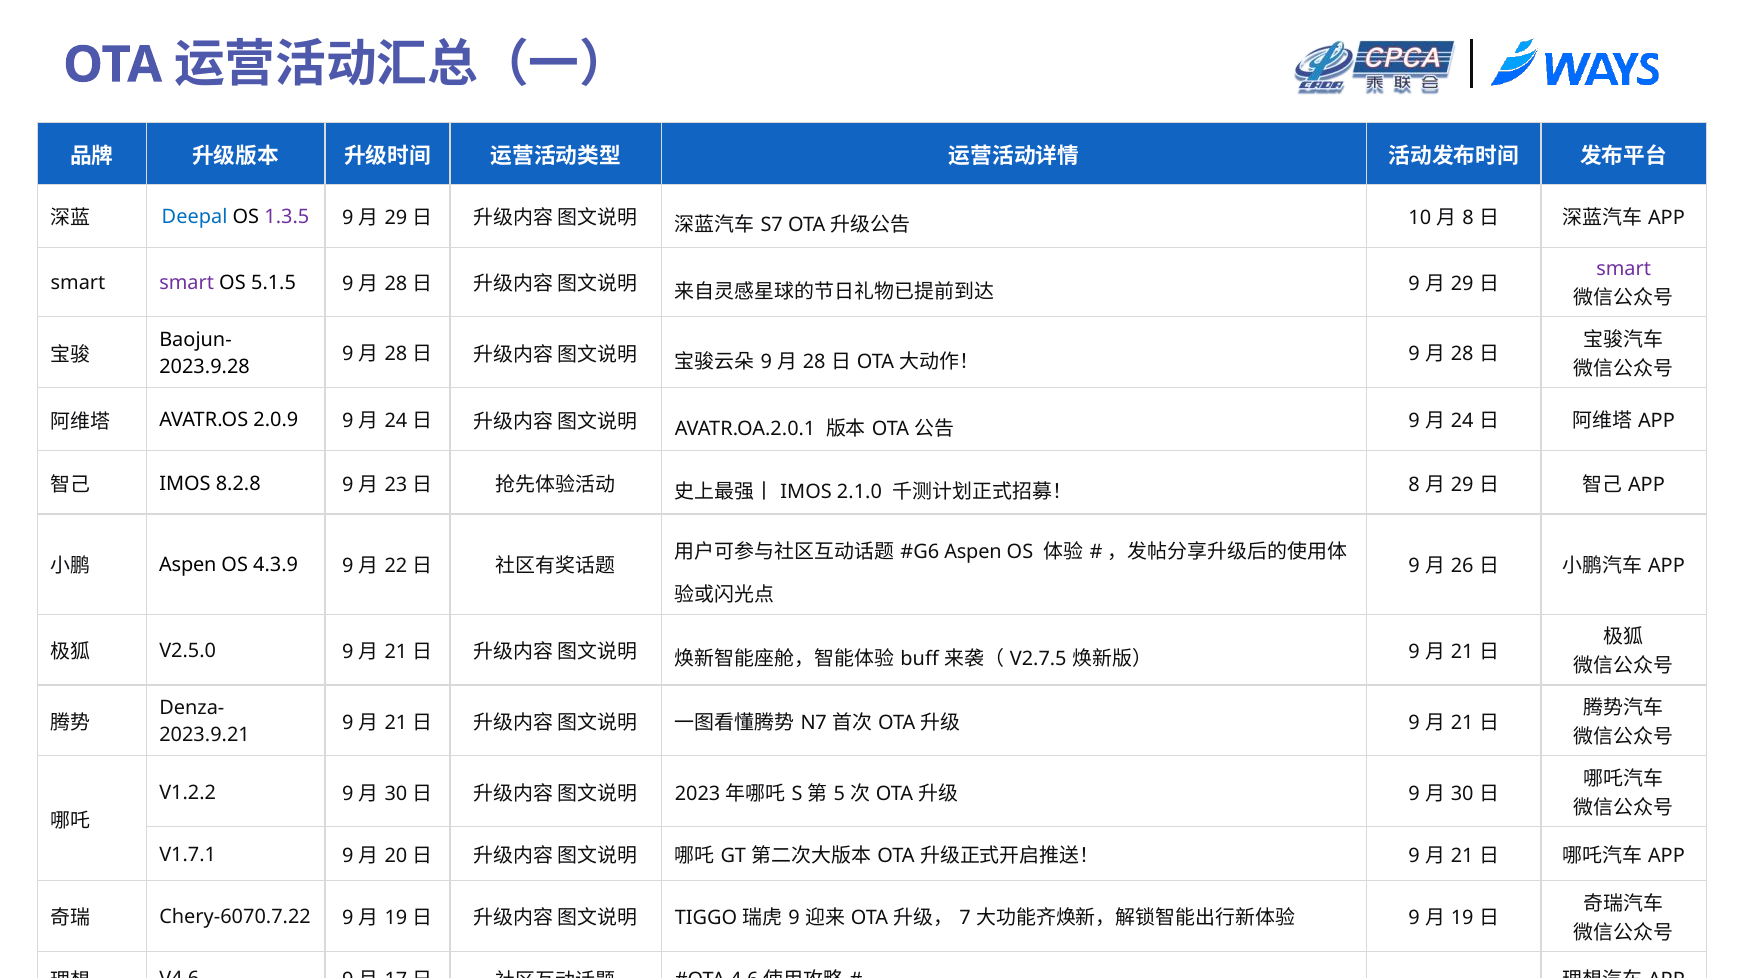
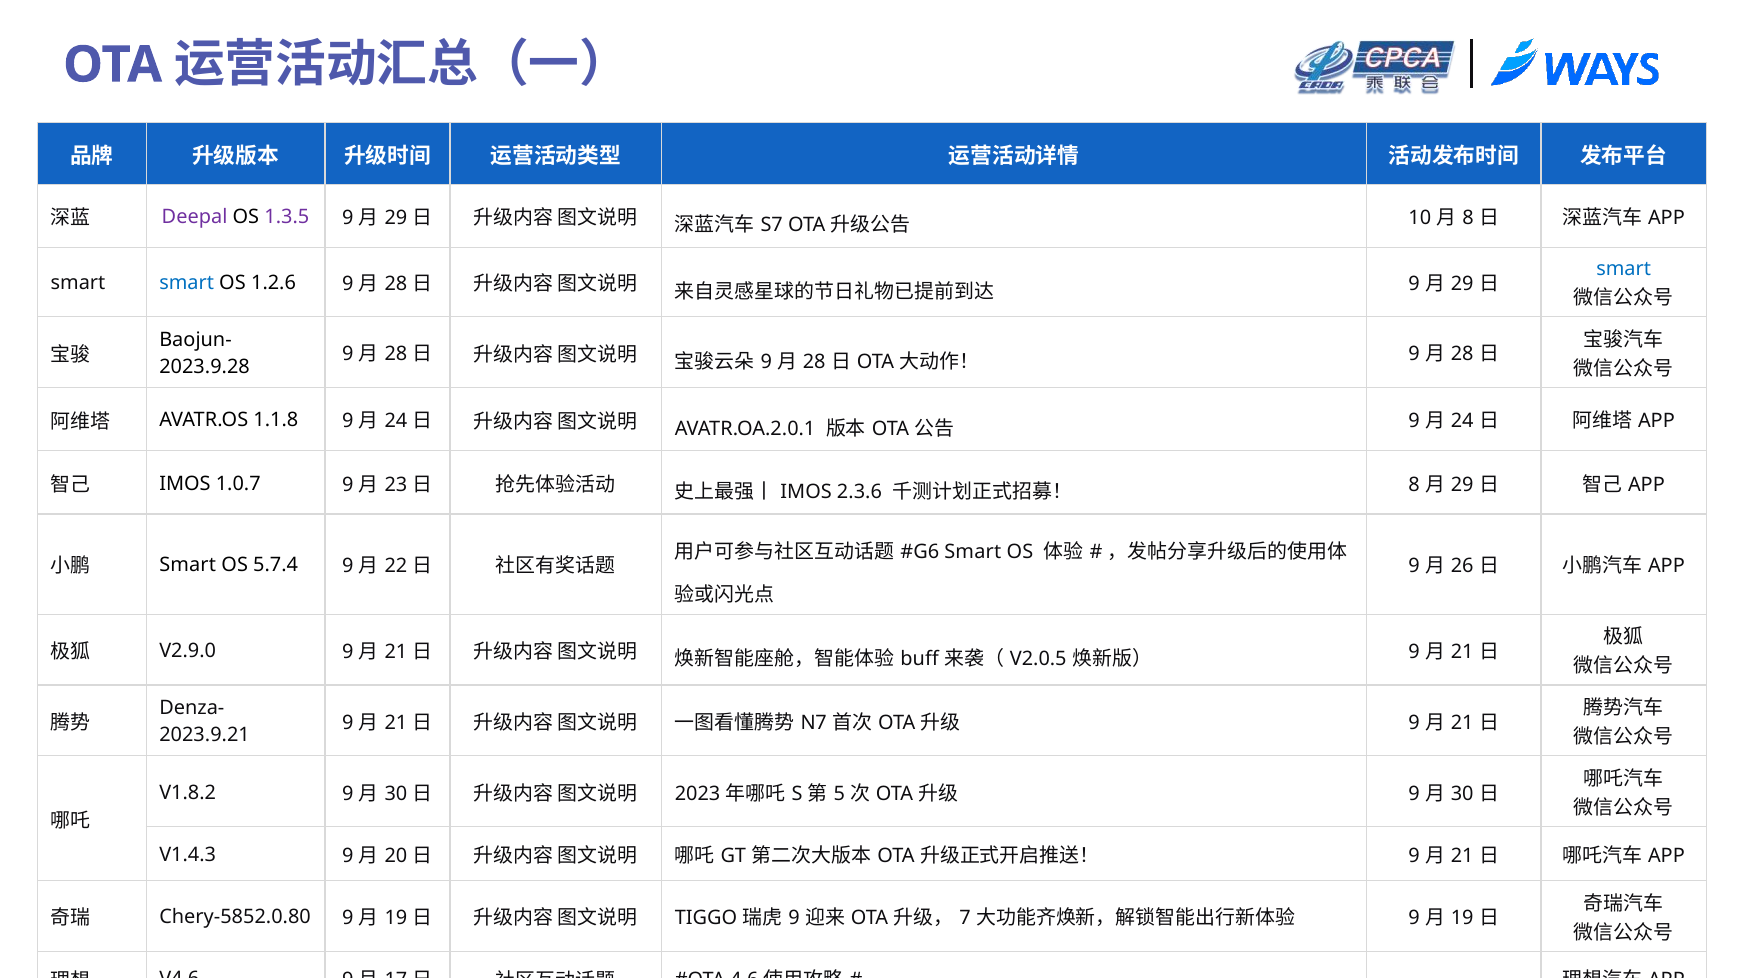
Deepal colour: blue -> purple
smart at (1624, 269) colour: purple -> blue
smart at (187, 283) colour: purple -> blue
5.1.5: 5.1.5 -> 1.2.6
2.0.9: 2.0.9 -> 1.1.8
8.2.8: 8.2.8 -> 1.0.7
2.1.0: 2.1.0 -> 2.3.6
Aspen at (973, 552): Aspen -> Smart
Aspen at (188, 565): Aspen -> Smart
4.3.9: 4.3.9 -> 5.7.4
V2.5.0: V2.5.0 -> V2.9.0
V2.7.5: V2.7.5 -> V2.0.5
V1.2.2: V1.2.2 -> V1.8.2
V1.7.1: V1.7.1 -> V1.4.3
Chery-6070.7.22: Chery-6070.7.22 -> Chery-5852.0.80
